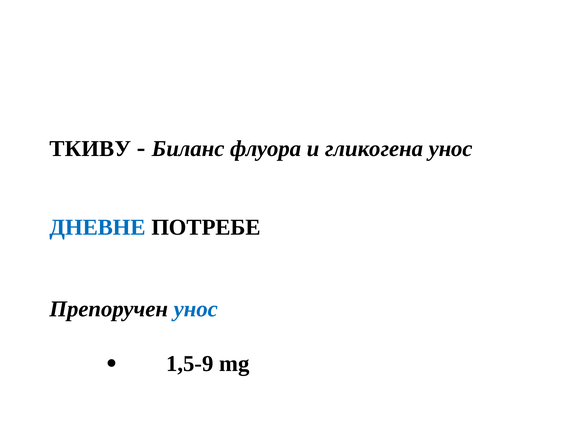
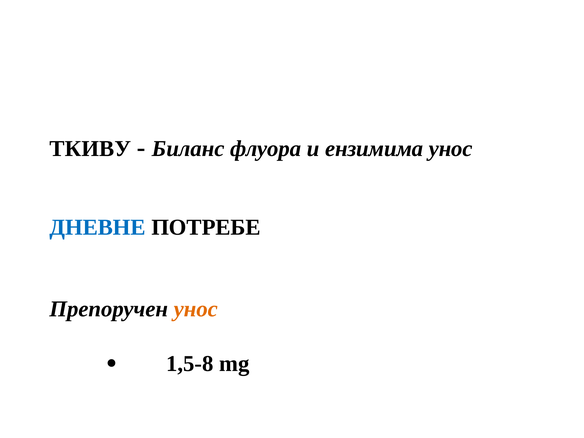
гликогена: гликогена -> ензимима
унос at (196, 309) colour: blue -> orange
1,5-9: 1,5-9 -> 1,5-8
